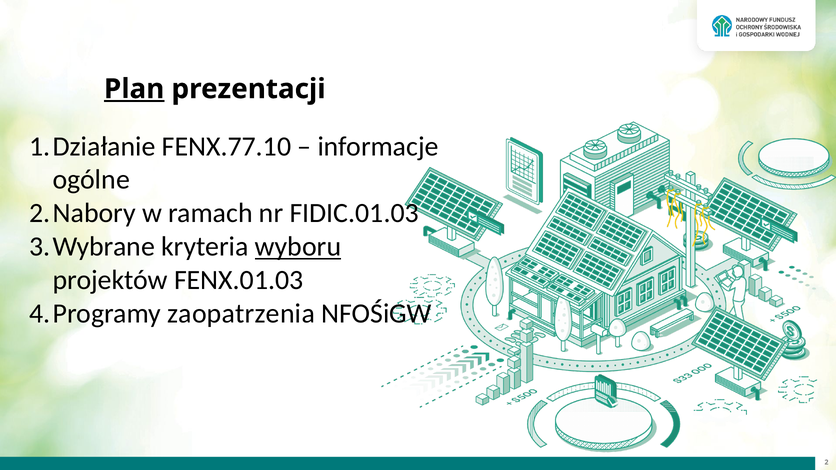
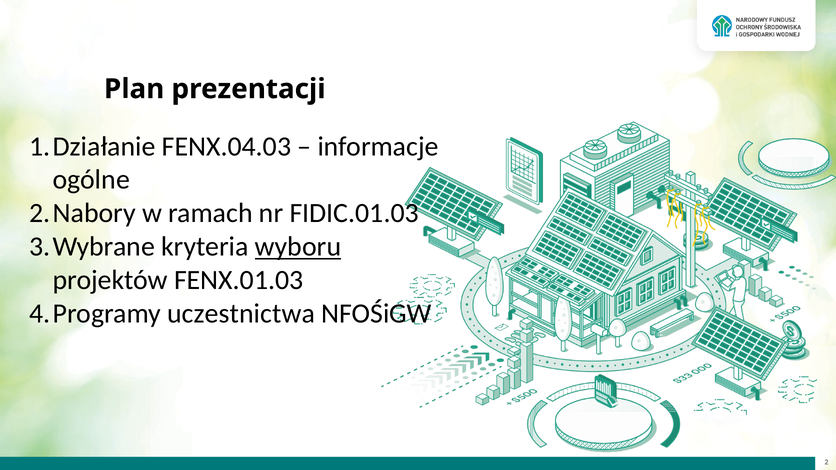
Plan underline: present -> none
FENX.77.10: FENX.77.10 -> FENX.04.03
zaopatrzenia: zaopatrzenia -> uczestnictwa
